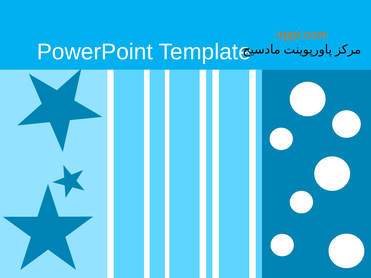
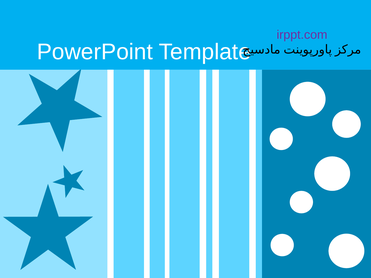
irppt.com colour: orange -> purple
